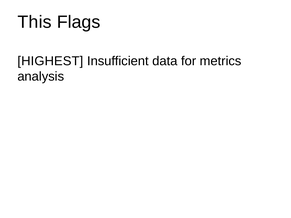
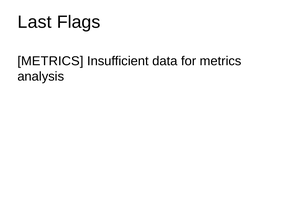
This: This -> Last
HIGHEST at (50, 61): HIGHEST -> METRICS
